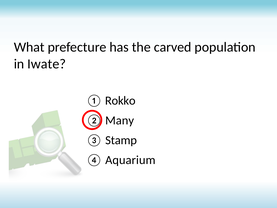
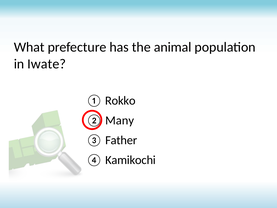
carved: carved -> animal
Stamp: Stamp -> Father
Aquarium: Aquarium -> Kamikochi
